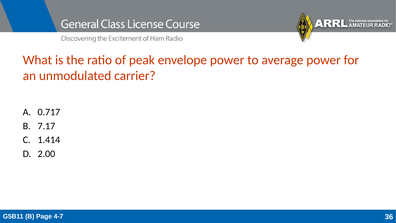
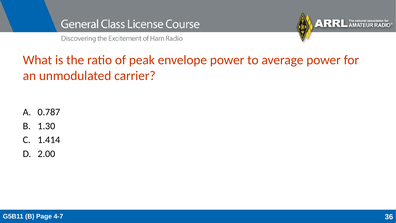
0.717: 0.717 -> 0.787
7.17: 7.17 -> 1.30
